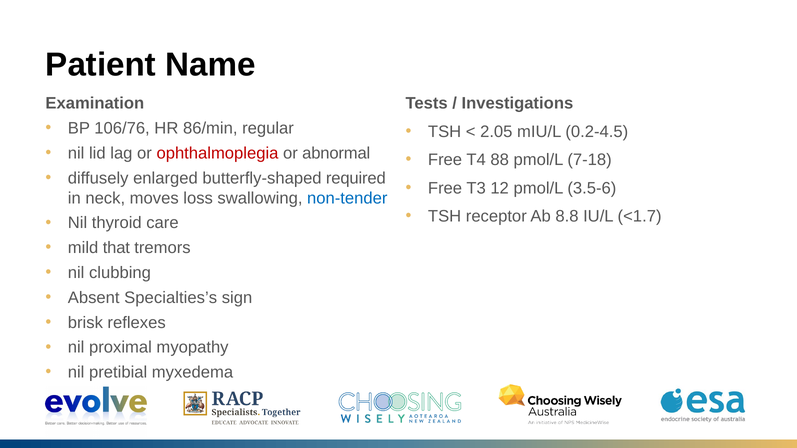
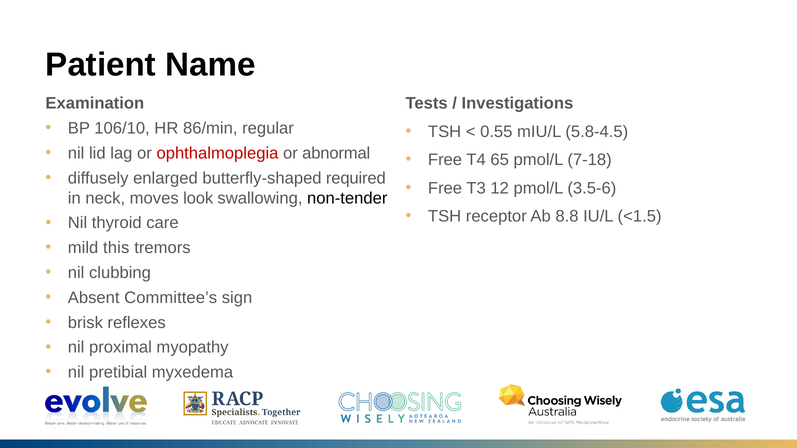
106/76: 106/76 -> 106/10
2.05: 2.05 -> 0.55
0.2-4.5: 0.2-4.5 -> 5.8-4.5
88: 88 -> 65
loss: loss -> look
non-tender colour: blue -> black
<1.7: <1.7 -> <1.5
that: that -> this
Specialties’s: Specialties’s -> Committee’s
